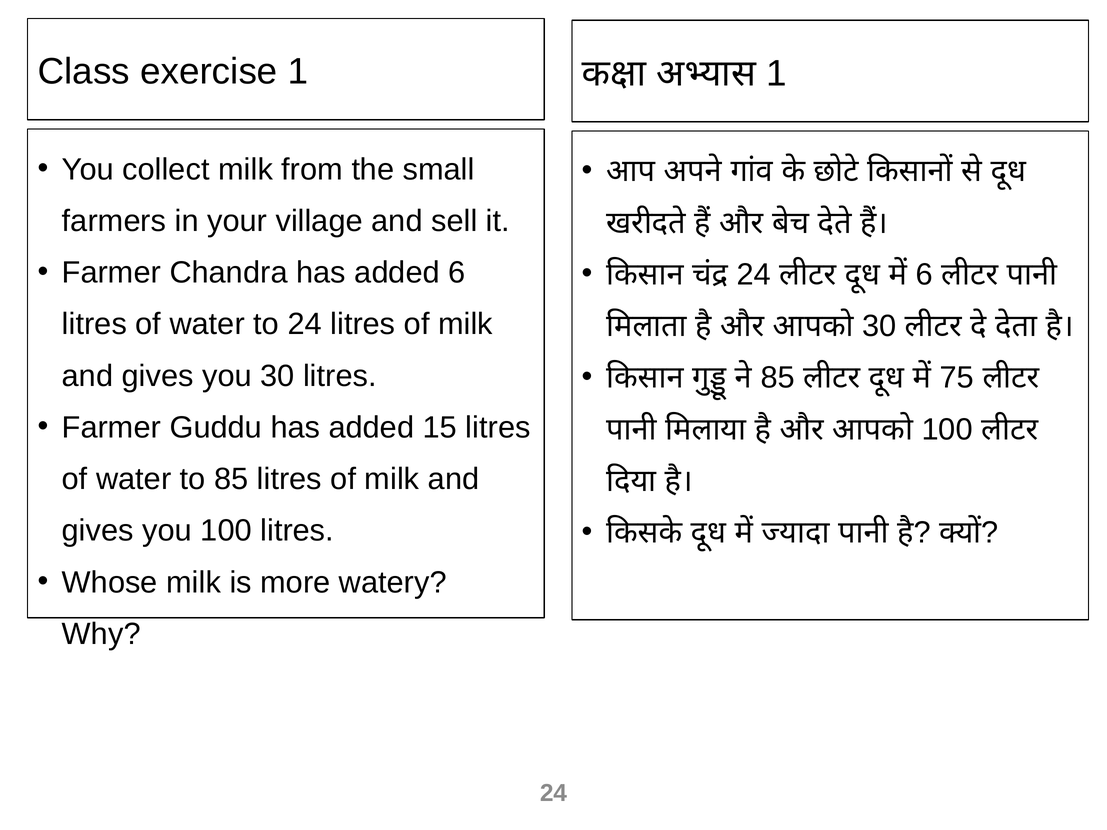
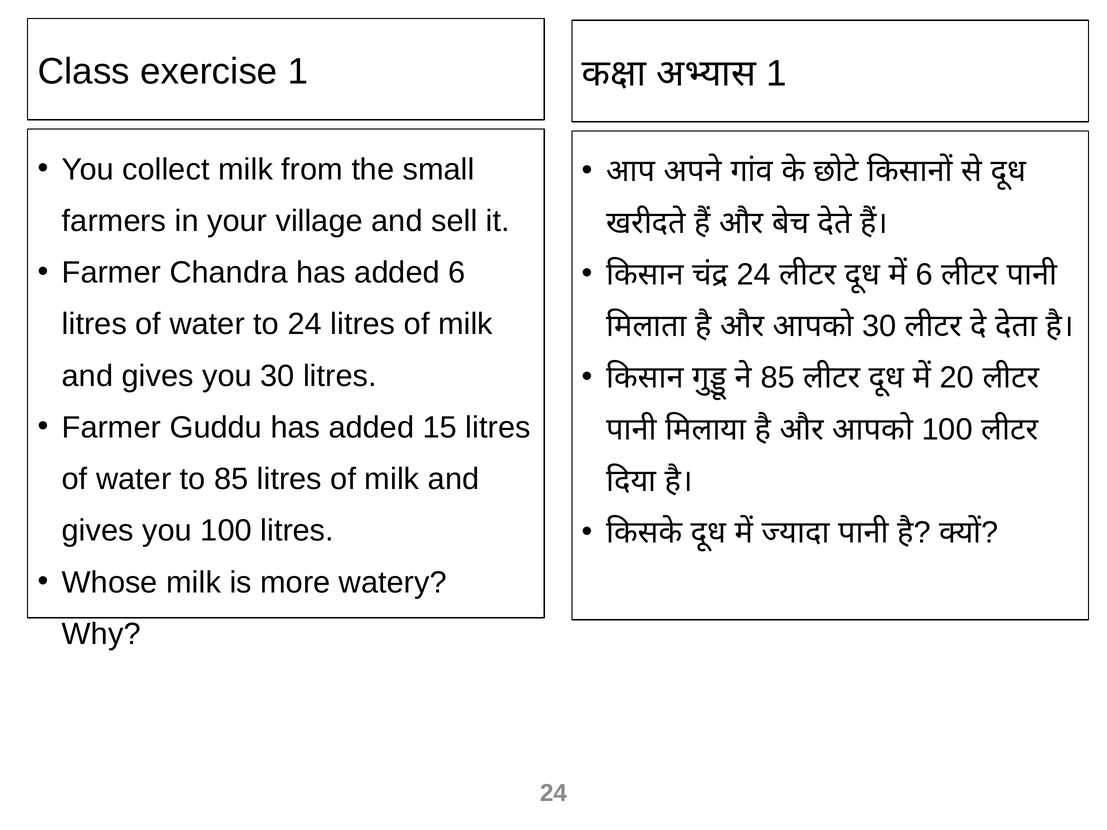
75: 75 -> 20
